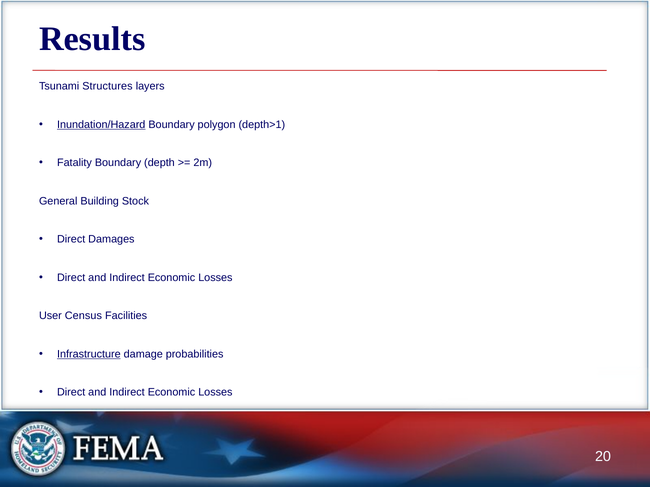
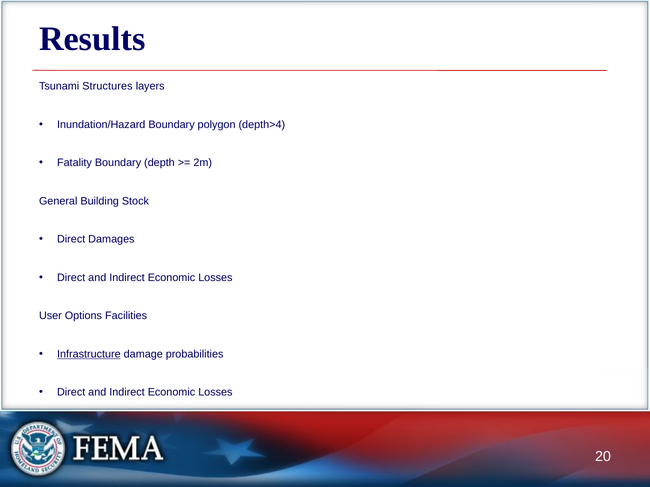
Inundation/Hazard underline: present -> none
depth>1: depth>1 -> depth>4
Census: Census -> Options
